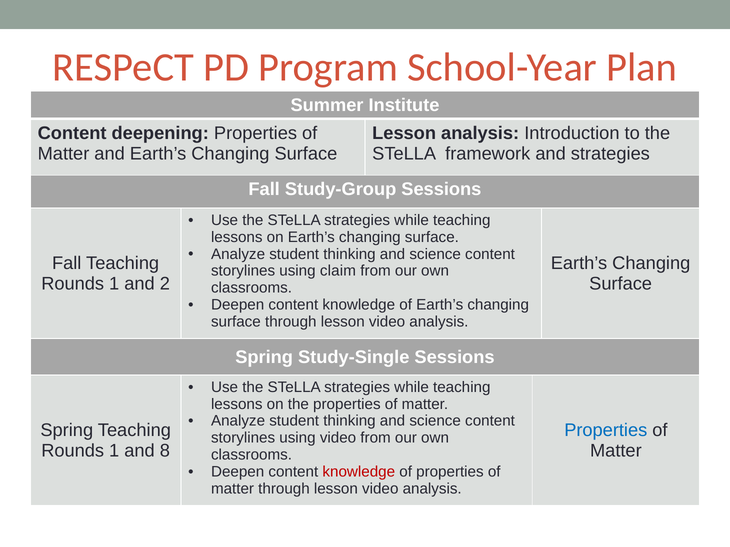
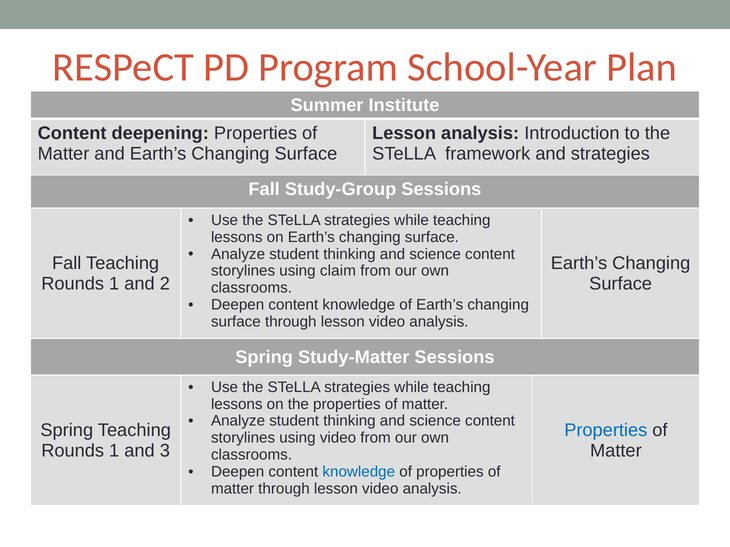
Study-Single: Study-Single -> Study-Matter
8: 8 -> 3
knowledge at (359, 472) colour: red -> blue
